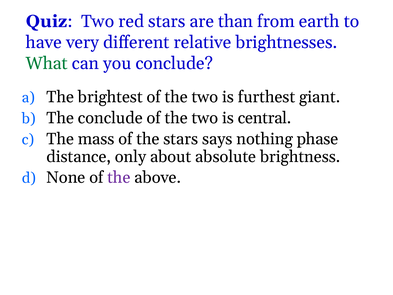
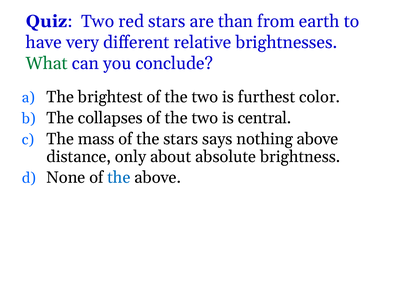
giant: giant -> color
The conclude: conclude -> collapses
nothing phase: phase -> above
the at (119, 177) colour: purple -> blue
